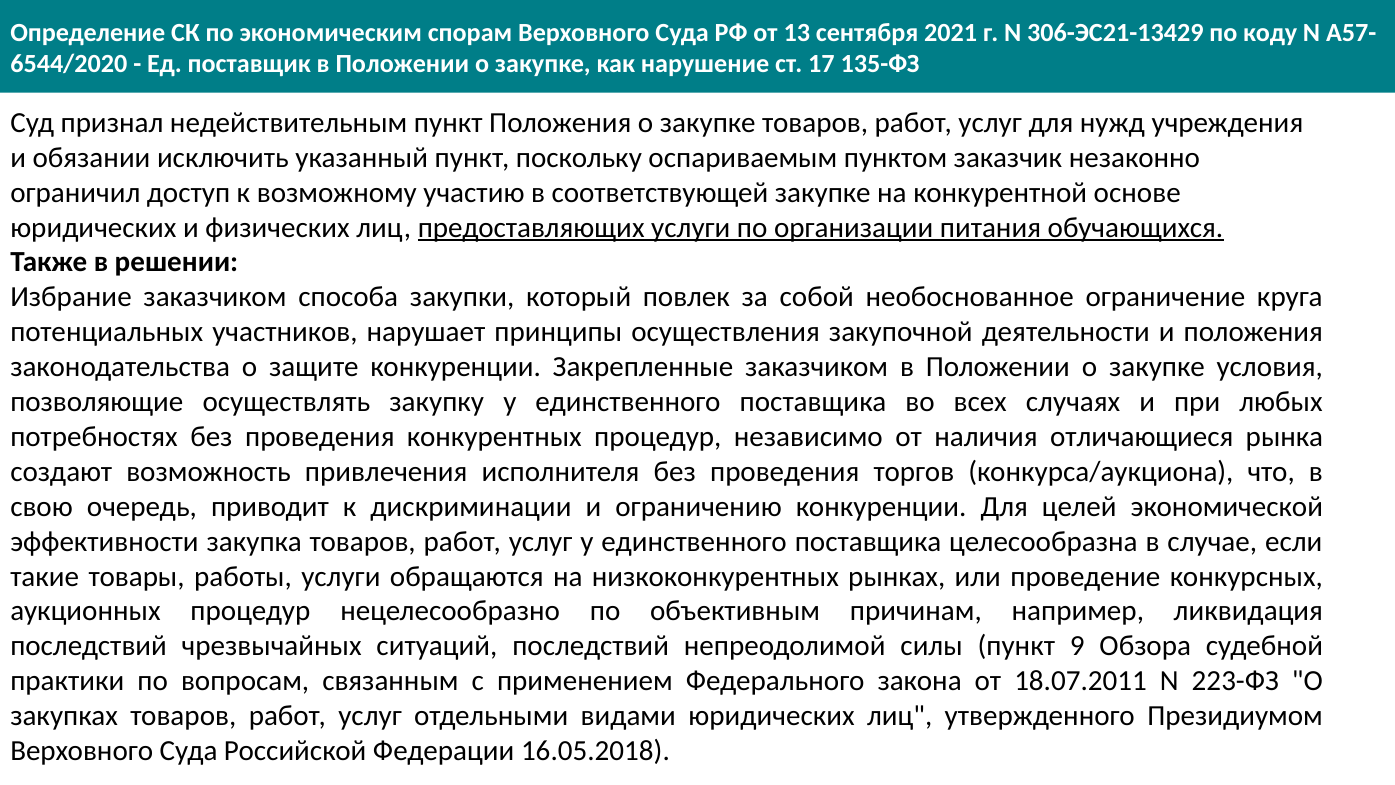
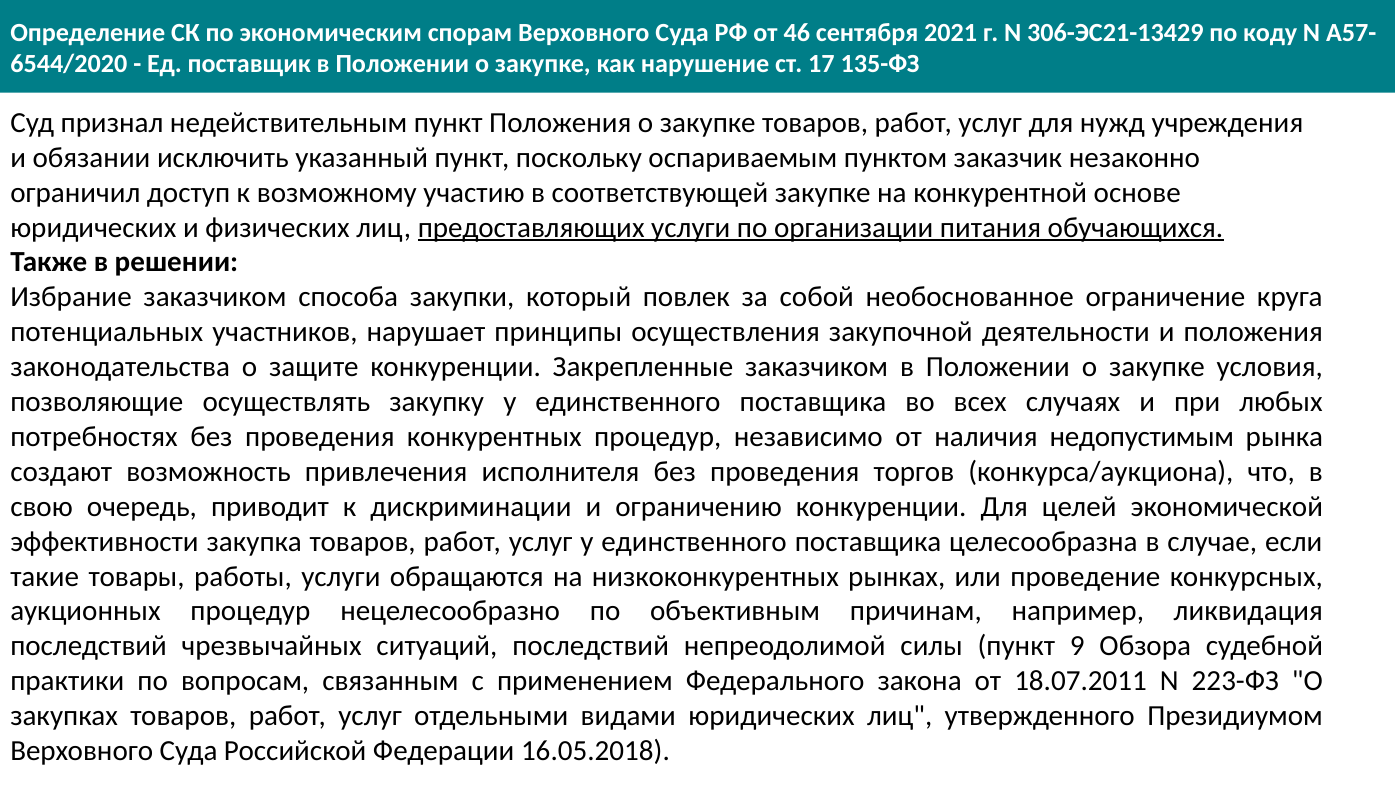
13: 13 -> 46
отличающиеся: отличающиеся -> недопустимым
